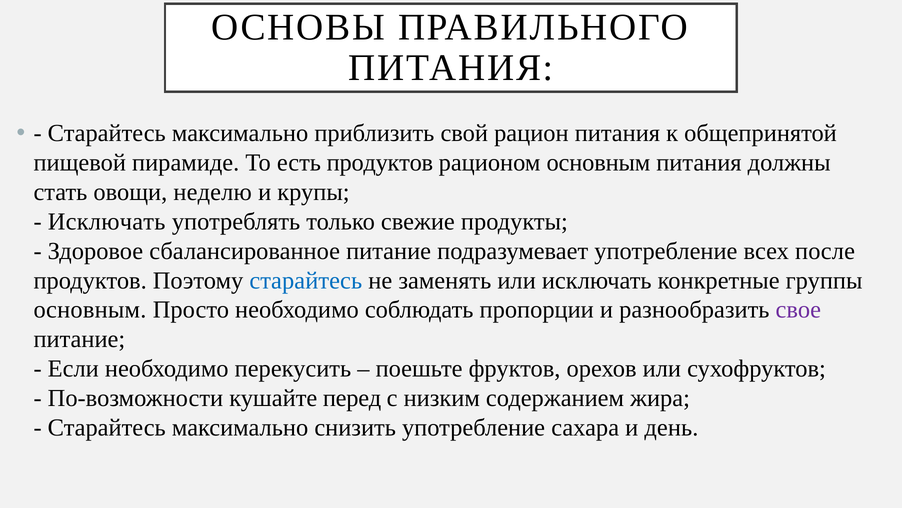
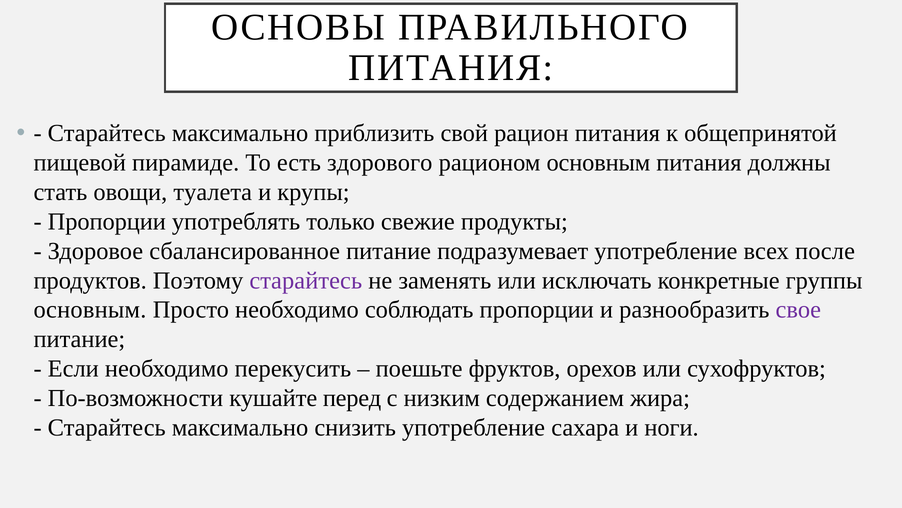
есть продуктов: продуктов -> здорового
неделю: неделю -> туалета
Исключать at (107, 221): Исключать -> Пропорции
старайтесь at (306, 280) colour: blue -> purple
день: день -> ноги
